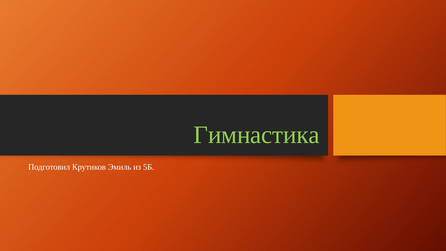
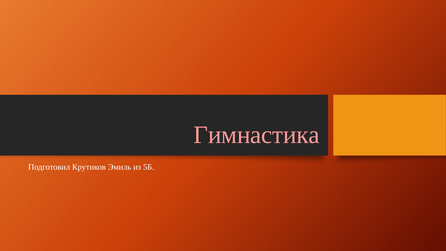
Гимнастика colour: light green -> pink
